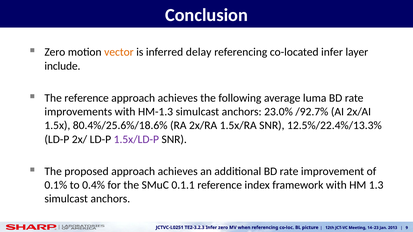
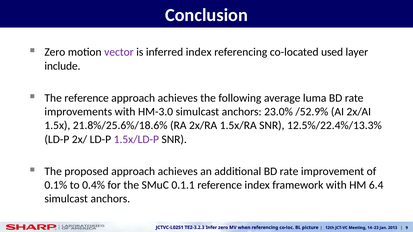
vector colour: orange -> purple
inferred delay: delay -> index
co-located infer: infer -> used
HM-1.3: HM-1.3 -> HM-3.0
/92.7%: /92.7% -> /52.9%
80.4%/25.6%/18.6%: 80.4%/25.6%/18.6% -> 21.8%/25.6%/18.6%
1.3: 1.3 -> 6.4
